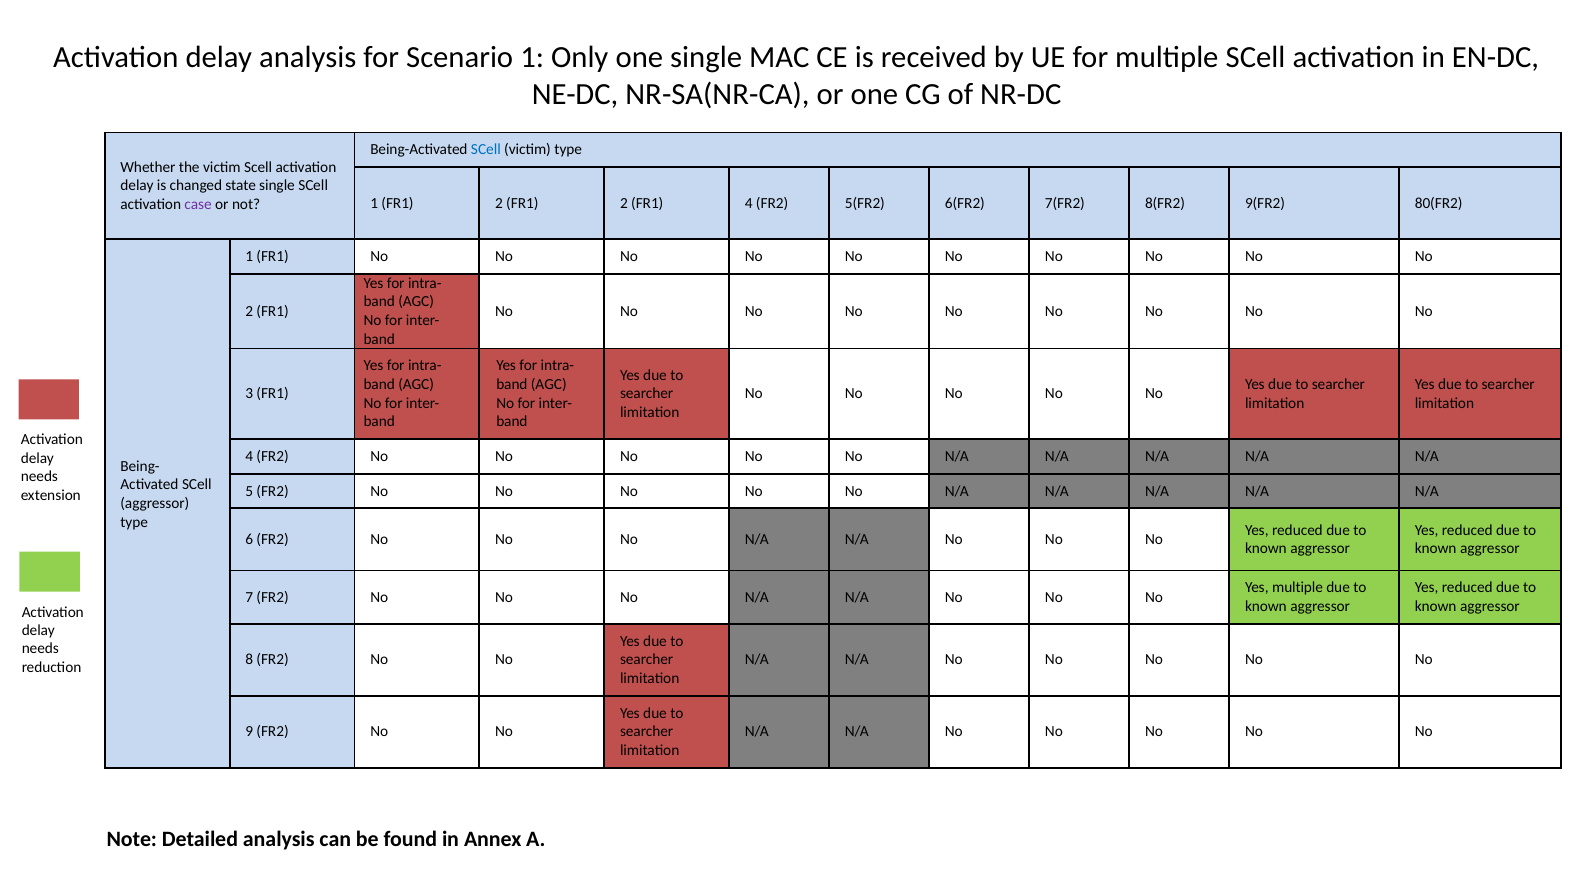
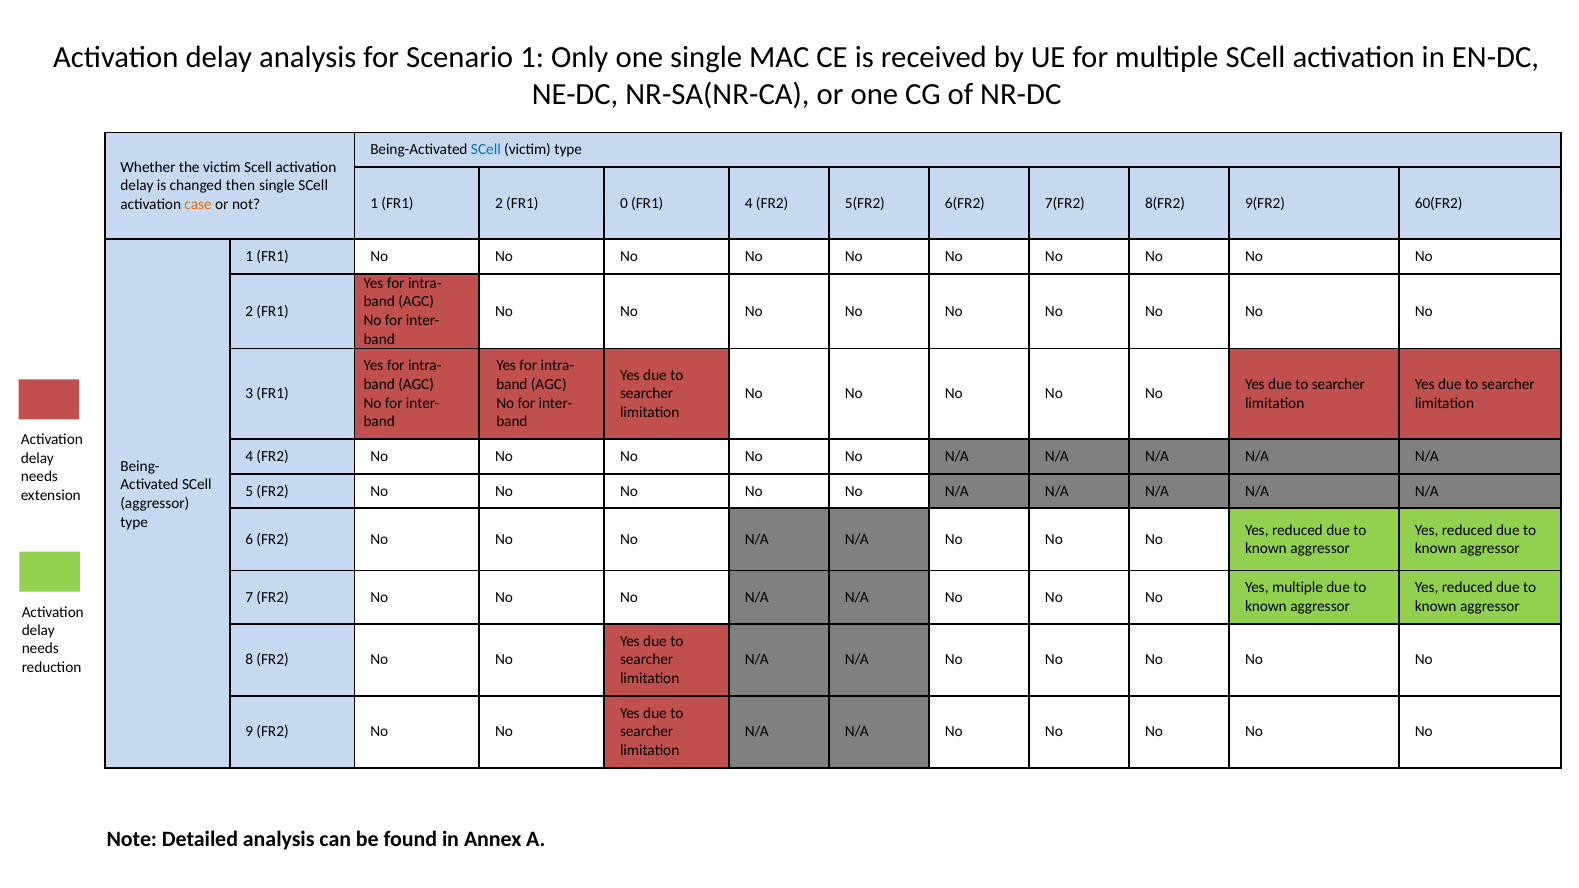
state: state -> then
2 FR1 2: 2 -> 0
80(FR2: 80(FR2 -> 60(FR2
case colour: purple -> orange
